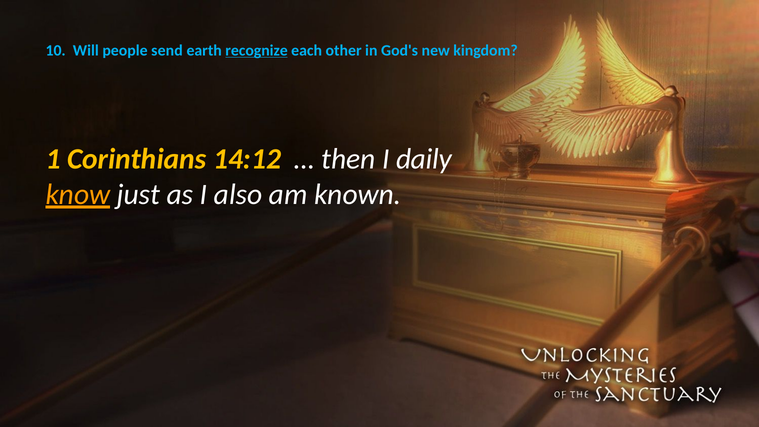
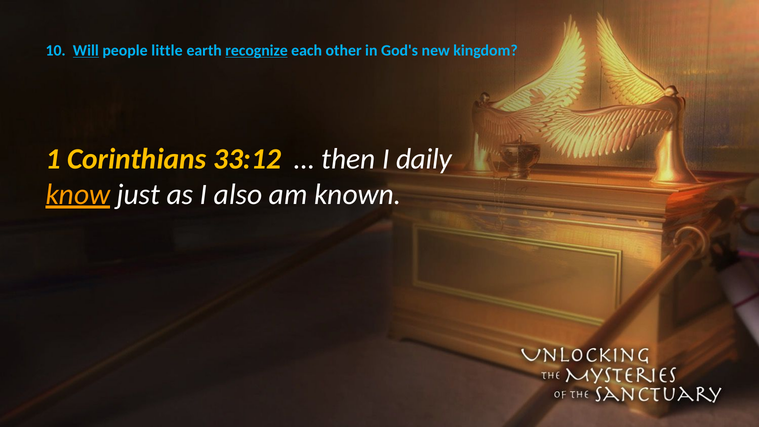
Will underline: none -> present
send: send -> little
14:12: 14:12 -> 33:12
